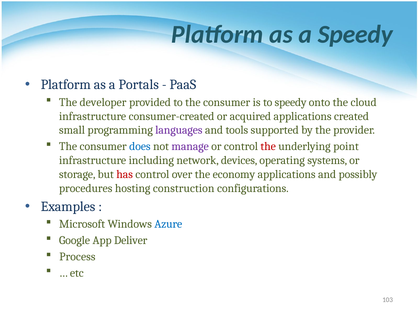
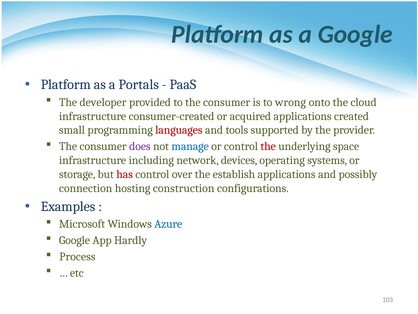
a Speedy: Speedy -> Google
to speedy: speedy -> wrong
languages colour: purple -> red
does colour: blue -> purple
manage colour: purple -> blue
point: point -> space
economy: economy -> establish
procedures: procedures -> connection
Deliver: Deliver -> Hardly
